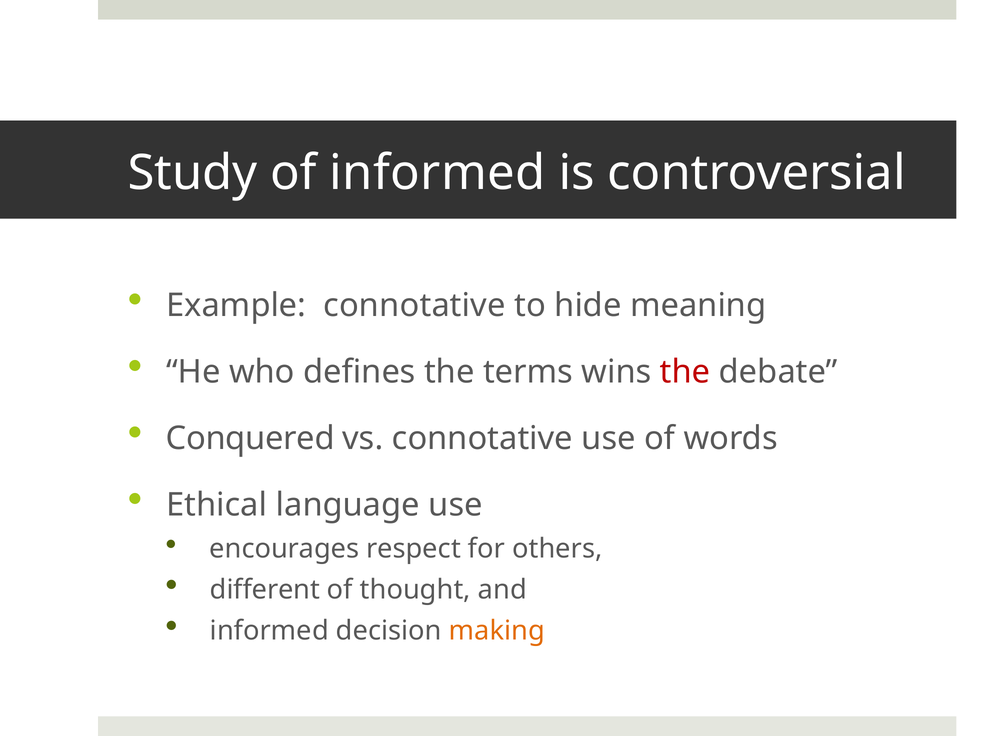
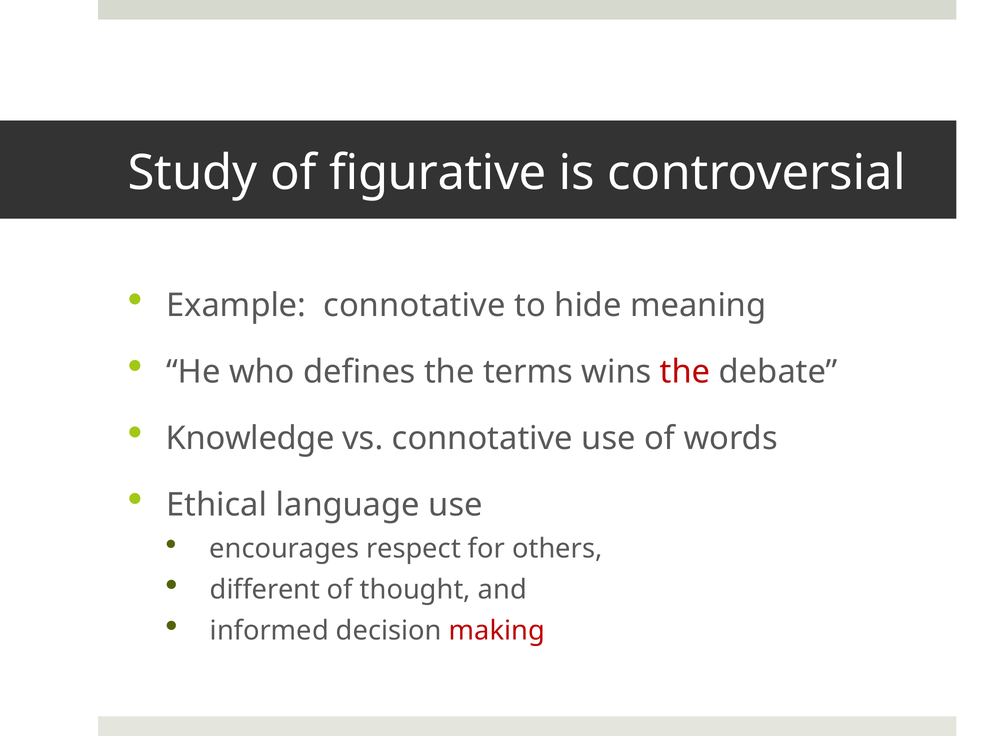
of informed: informed -> figurative
Conquered: Conquered -> Knowledge
making colour: orange -> red
